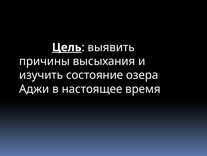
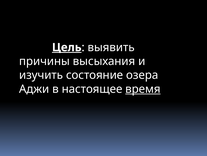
время underline: none -> present
